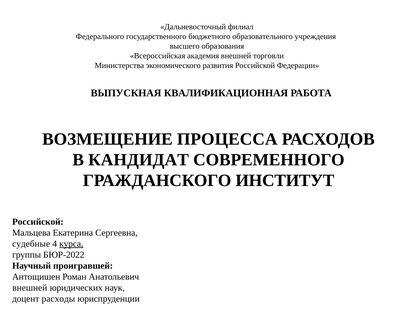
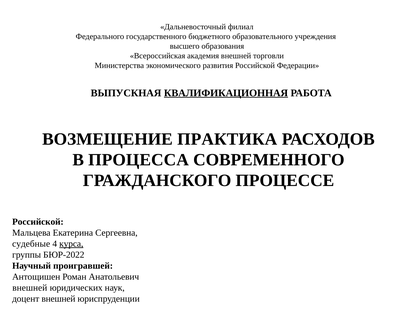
КВАЛИФИКАЦИОННАЯ underline: none -> present
ПРОЦЕССА: ПРОЦЕССА -> ПРАКТИКА
КАНДИДАТ: КАНДИДАТ -> ПРОЦЕССА
ИНСТИТУТ: ИНСТИТУТ -> ПРОЦЕССЕ
доцент расходы: расходы -> внешней
